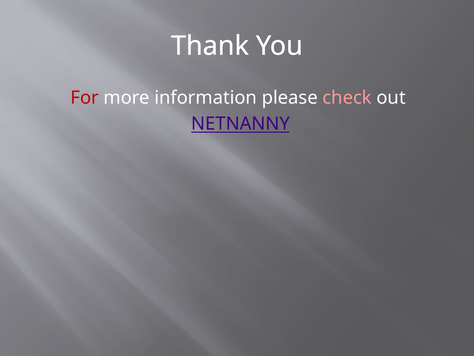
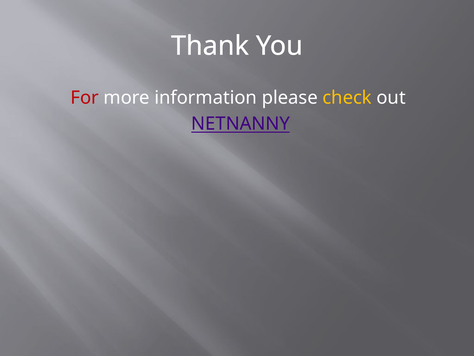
check colour: pink -> yellow
